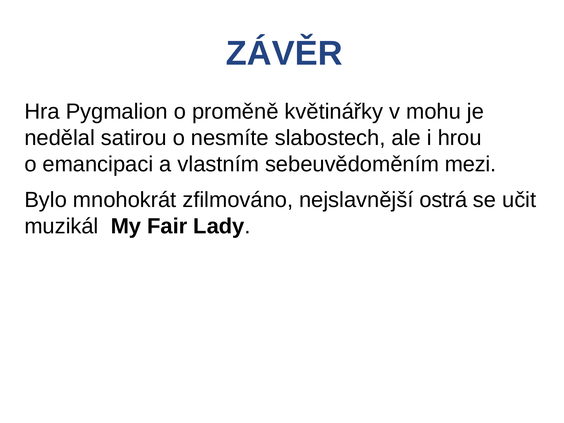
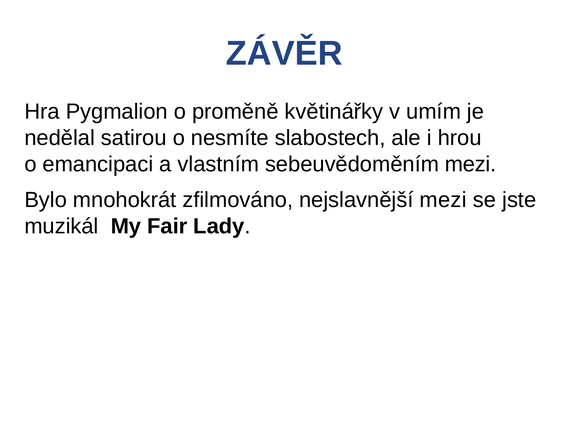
mohu: mohu -> umím
nejslavnější ostrá: ostrá -> mezi
učit: učit -> jste
